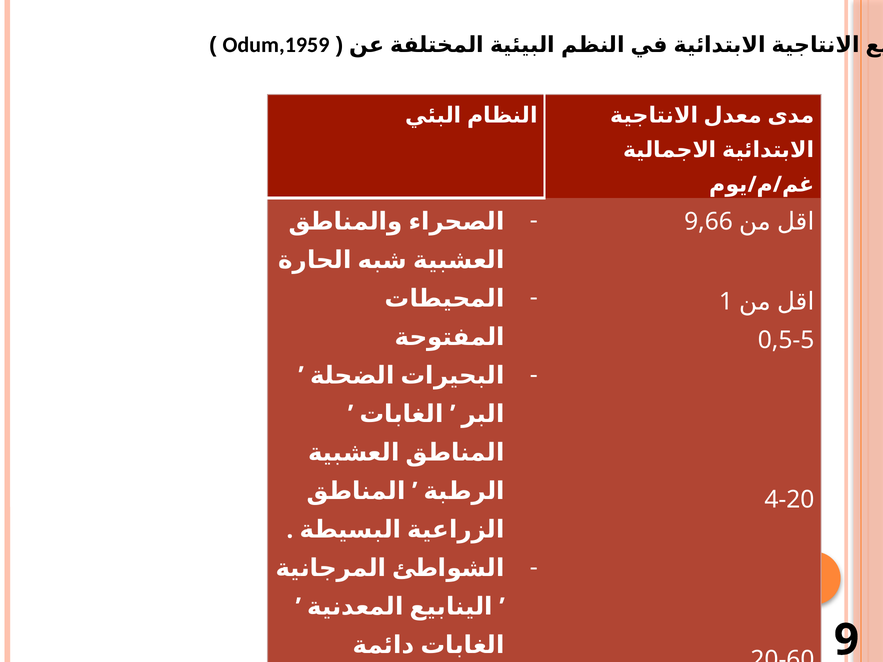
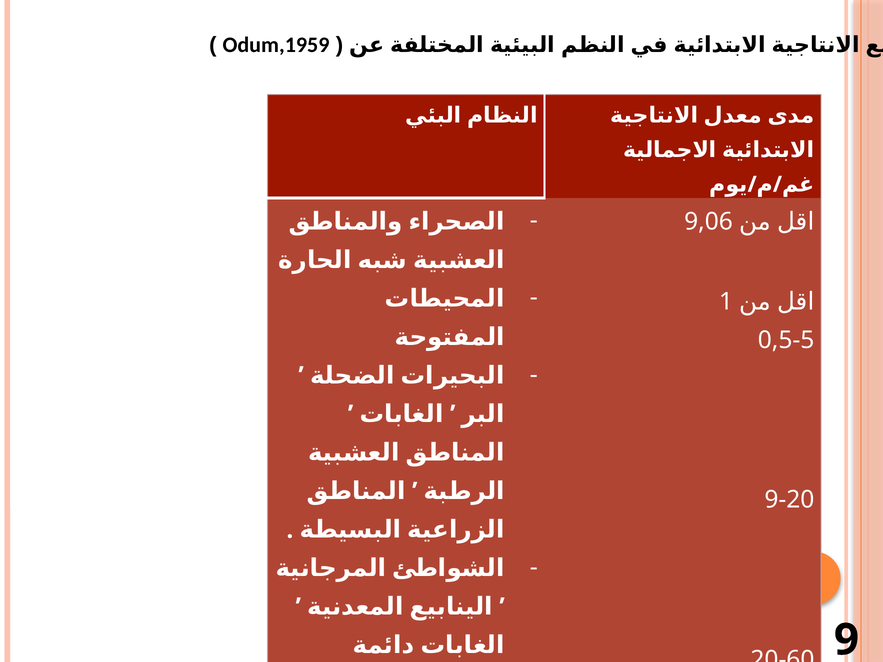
9,66: 9,66 -> 9,06
4-20: 4-20 -> 9-20
